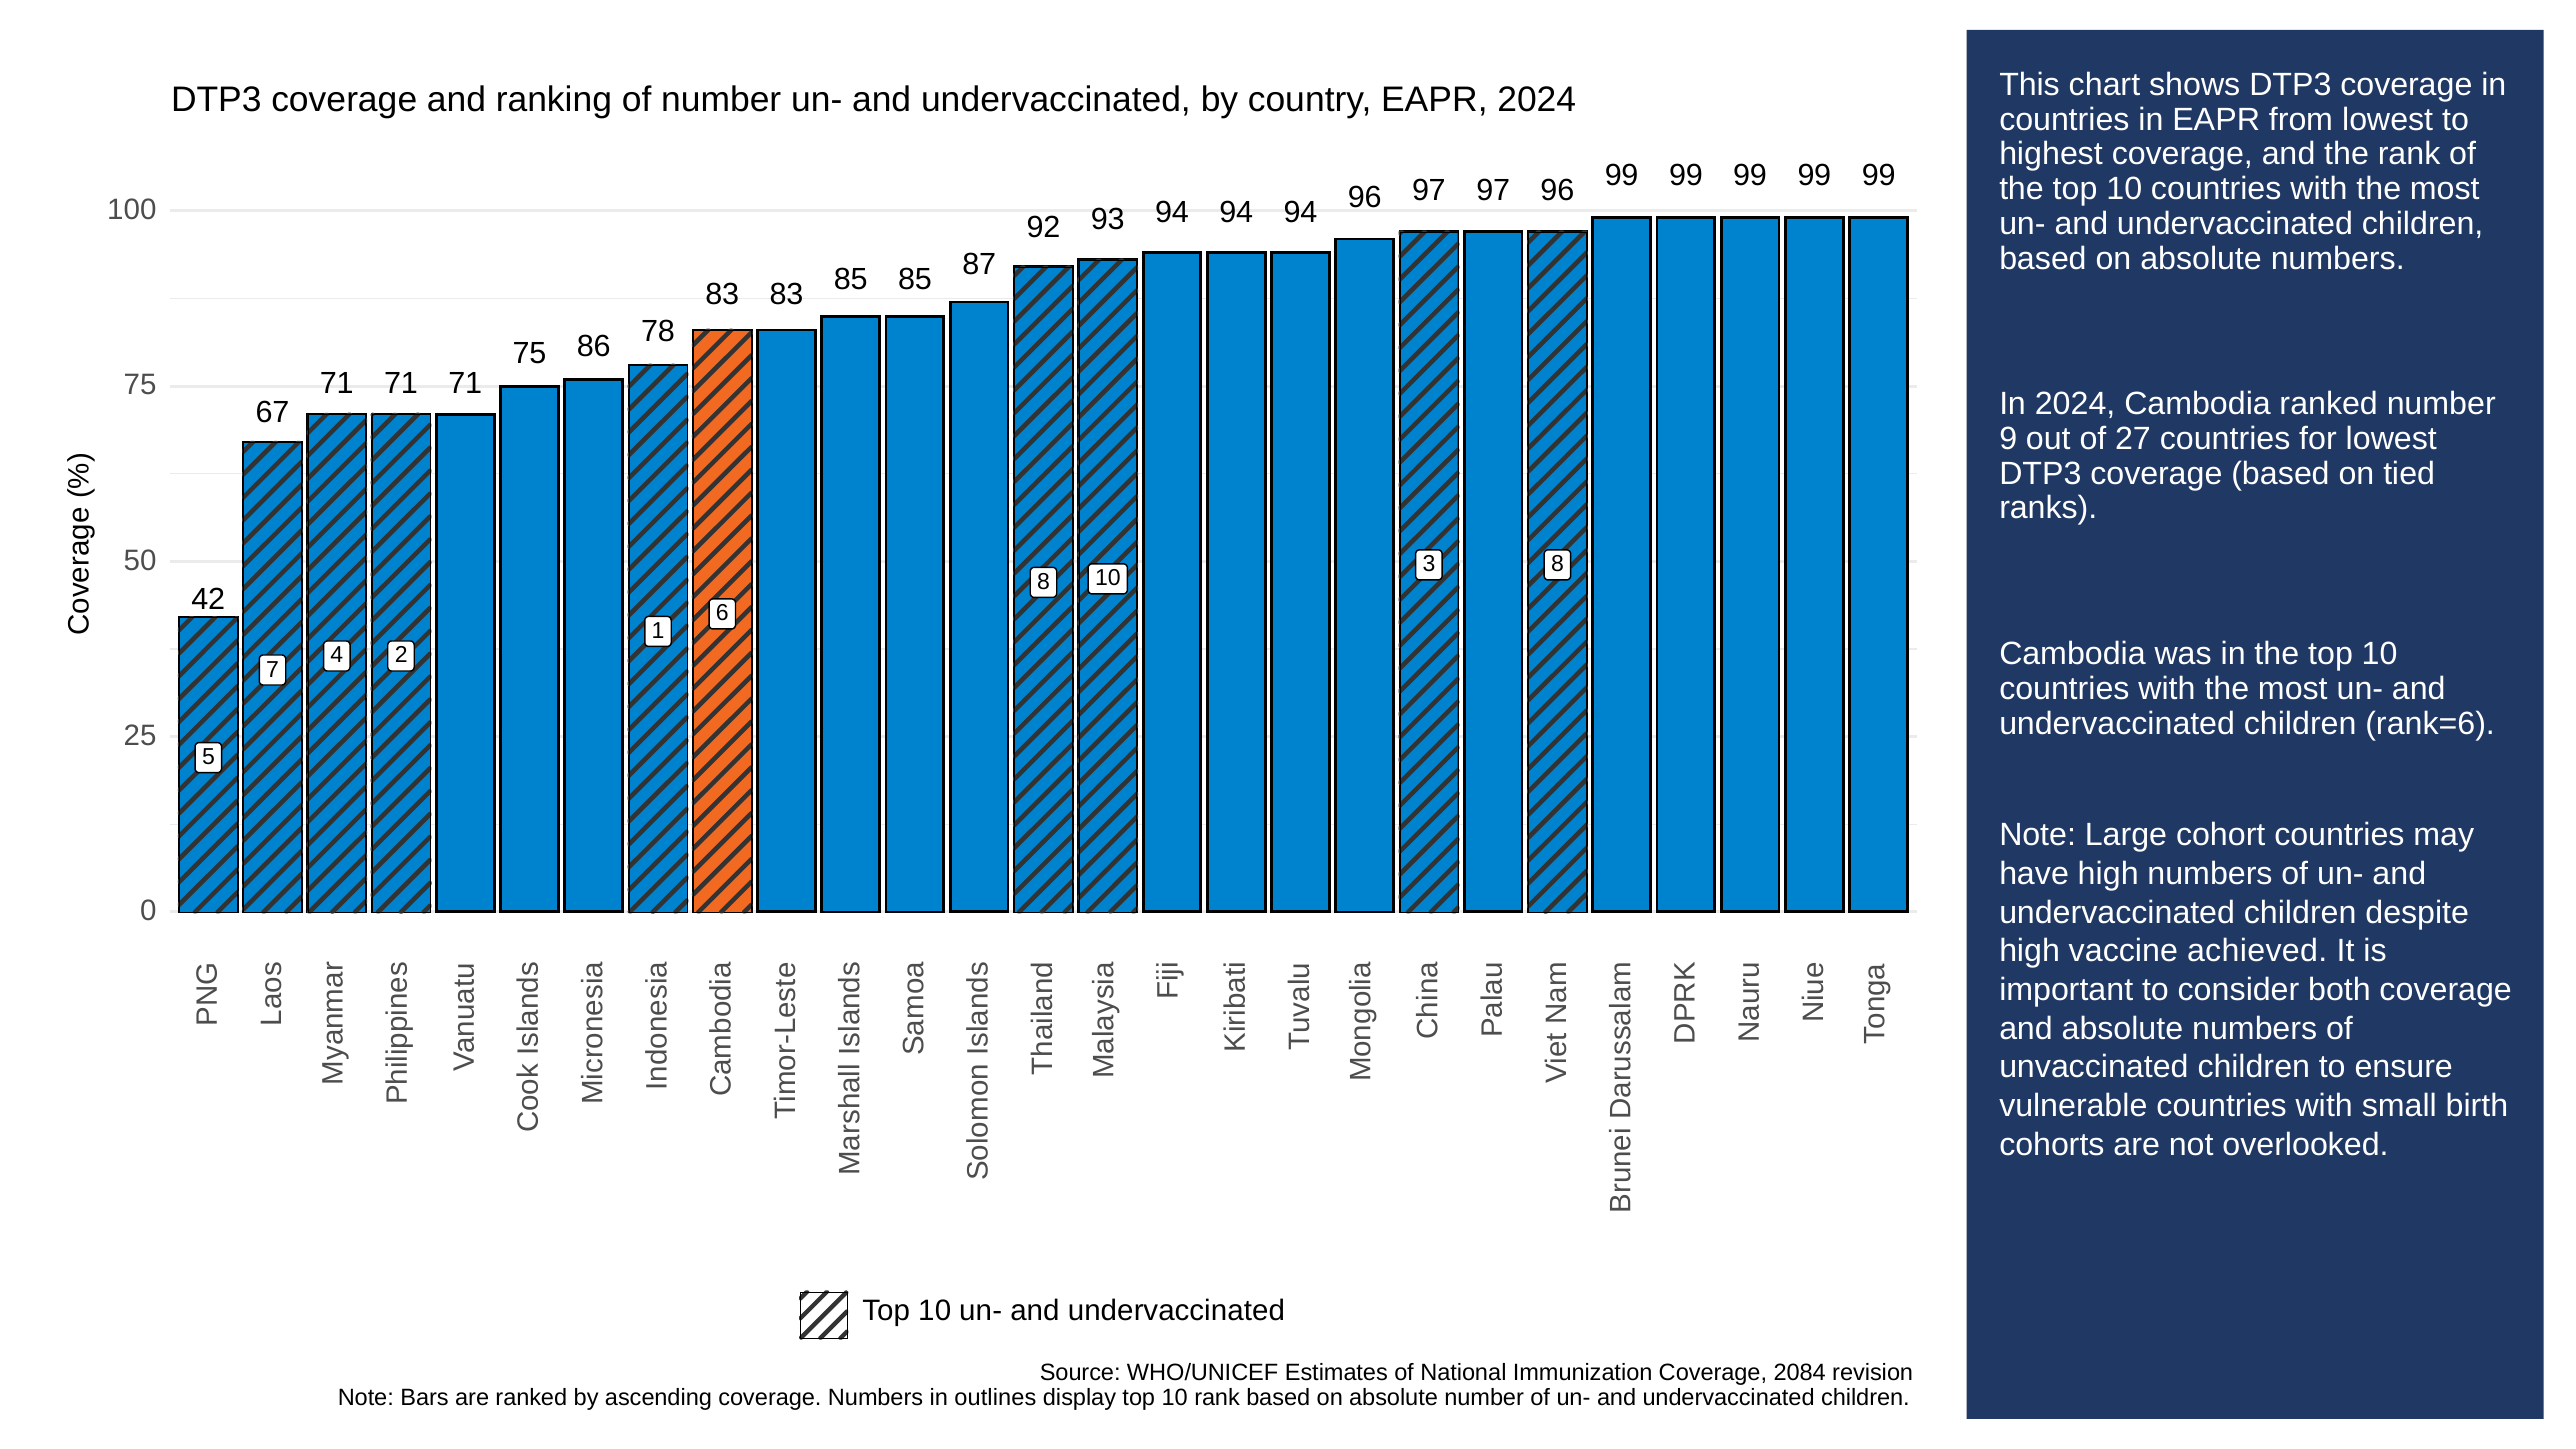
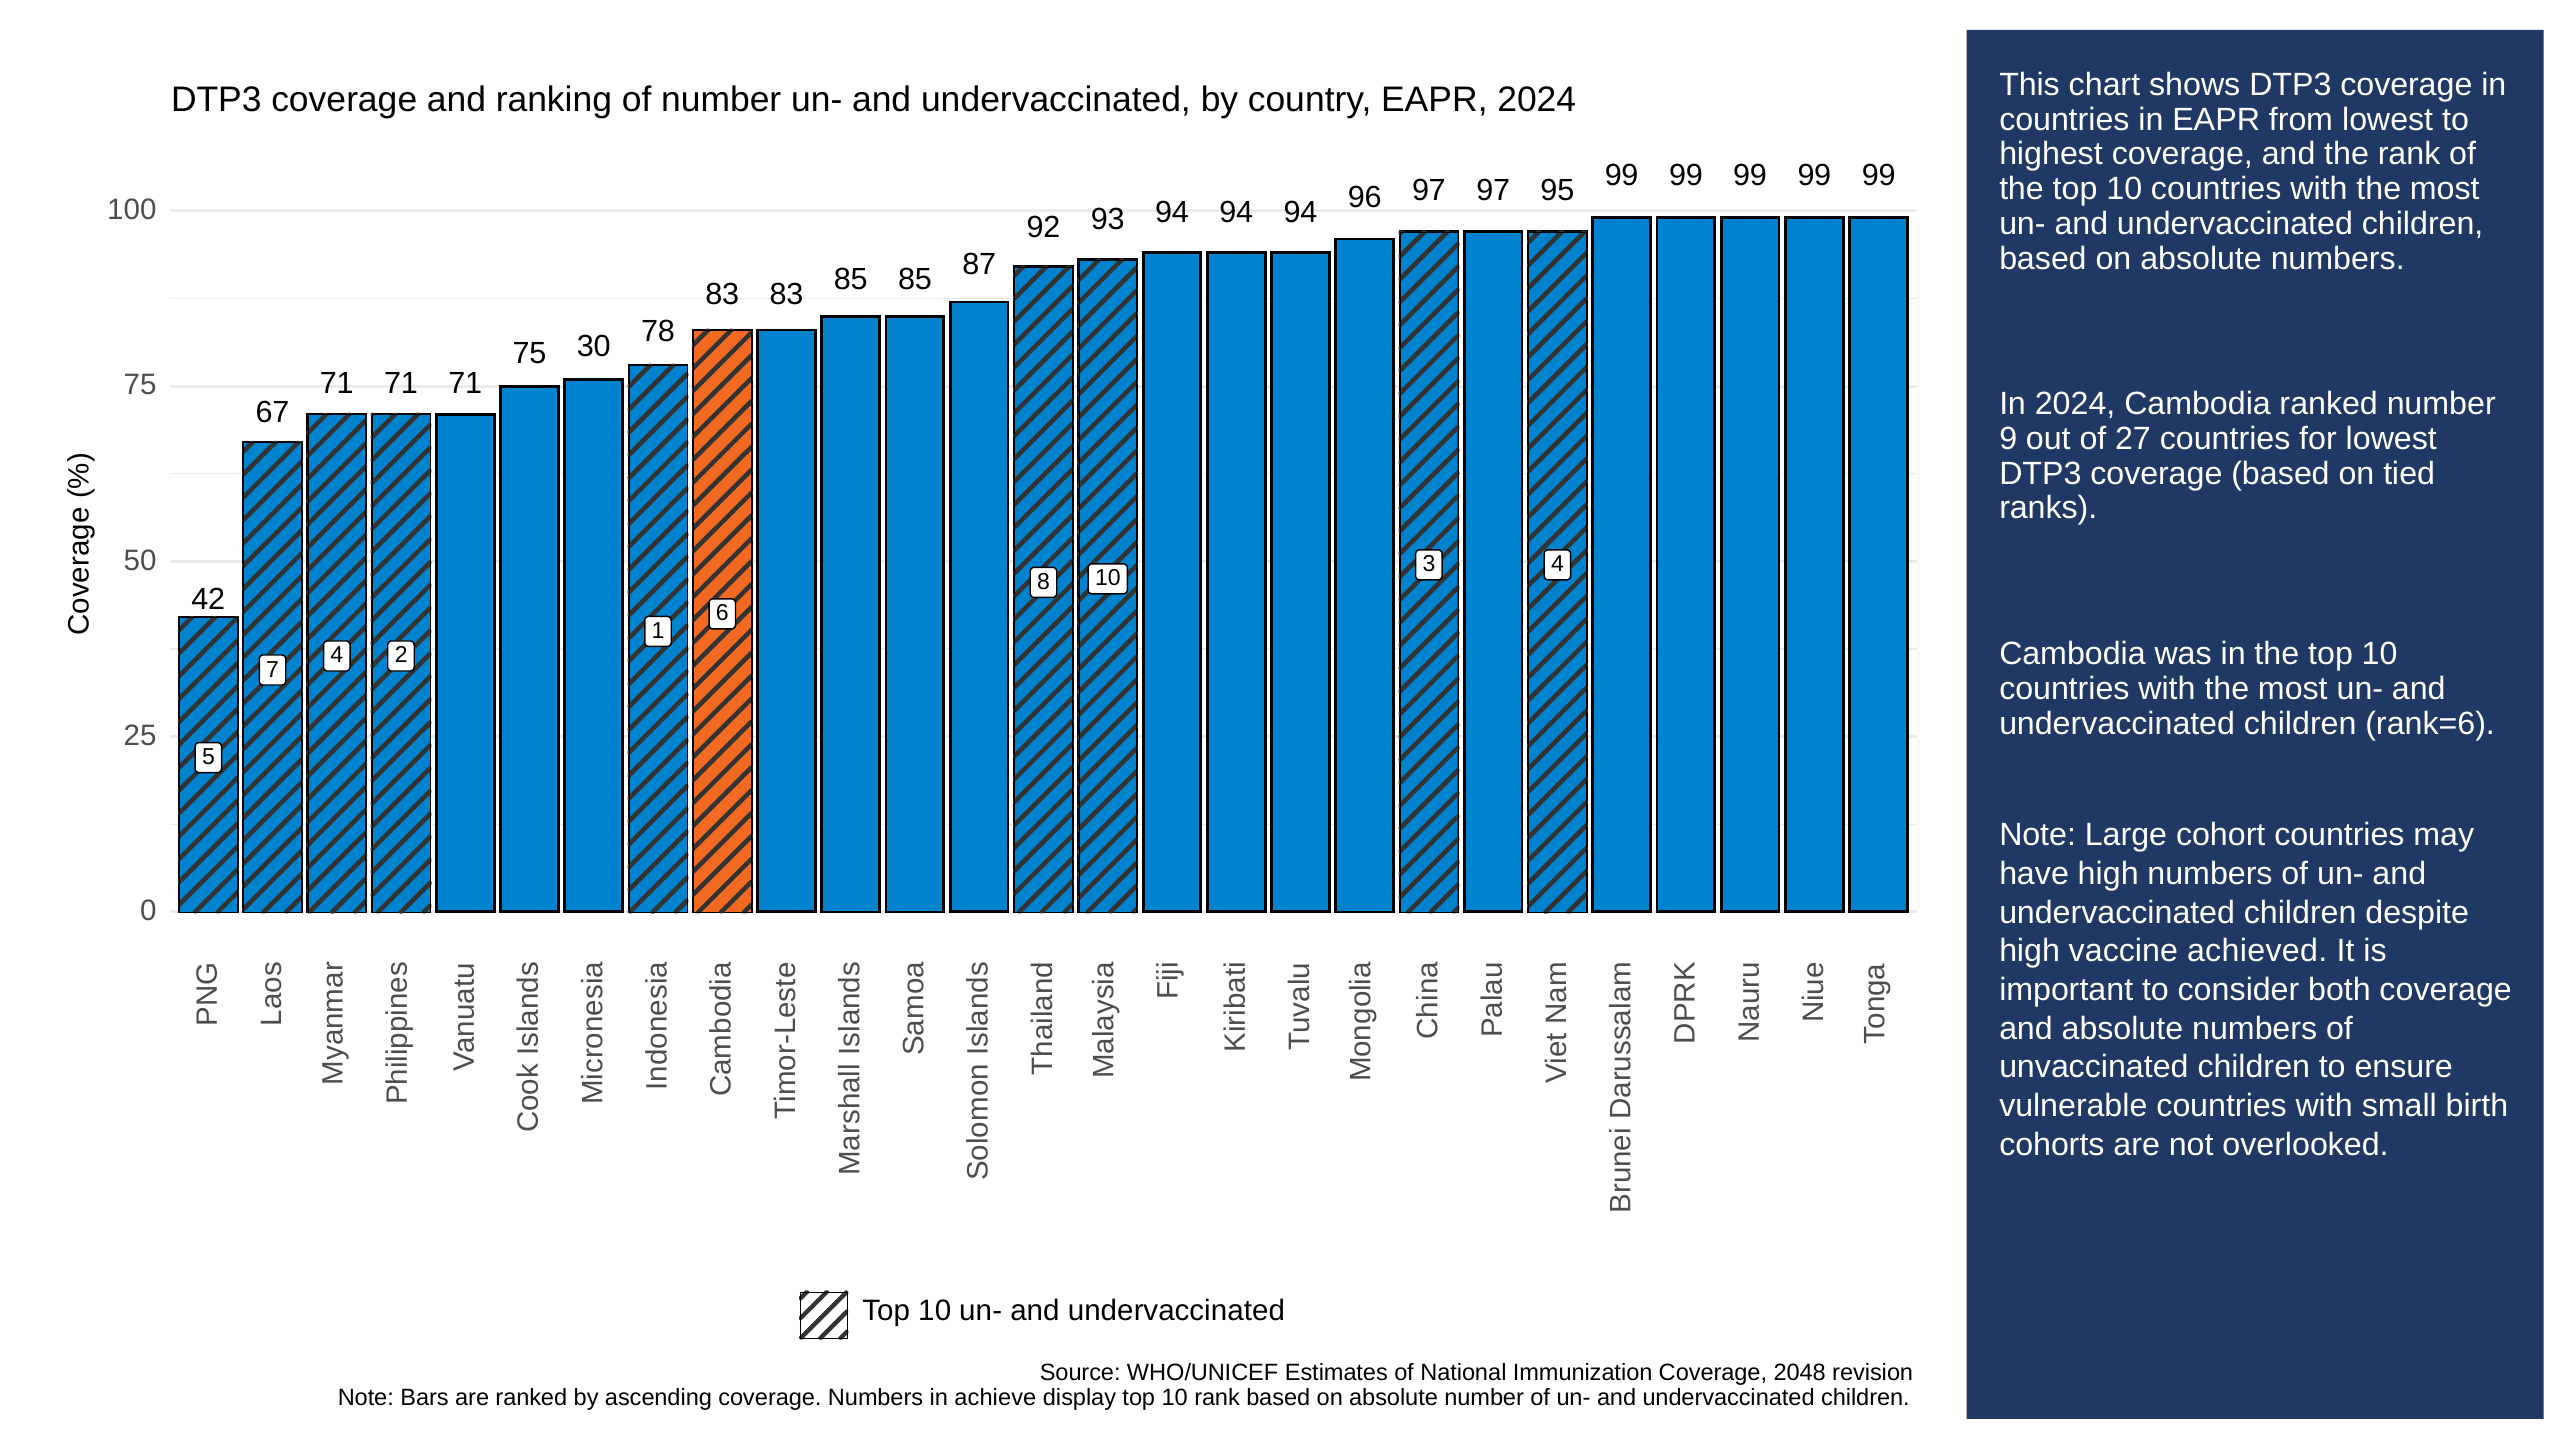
97 96: 96 -> 95
86: 86 -> 30
3 8: 8 -> 4
2084: 2084 -> 2048
outlines: outlines -> achieve
